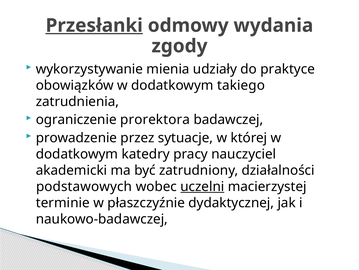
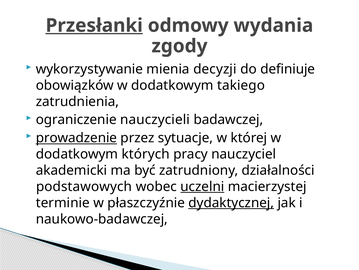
udziały: udziały -> decyzji
praktyce: praktyce -> definiuje
prorektora: prorektora -> nauczycieli
prowadzenie underline: none -> present
katedry: katedry -> których
dydaktycznej underline: none -> present
